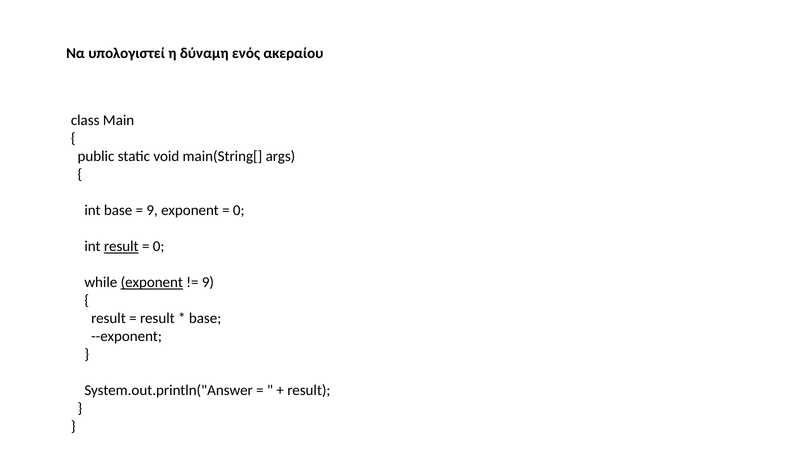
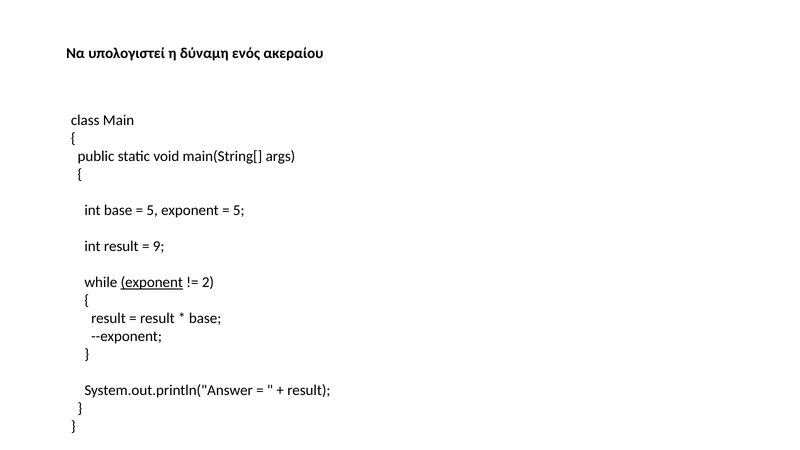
9 at (152, 210): 9 -> 5
0 at (239, 210): 0 -> 5
result at (121, 246) underline: present -> none
0 at (159, 246): 0 -> 9
9 at (208, 282): 9 -> 2
